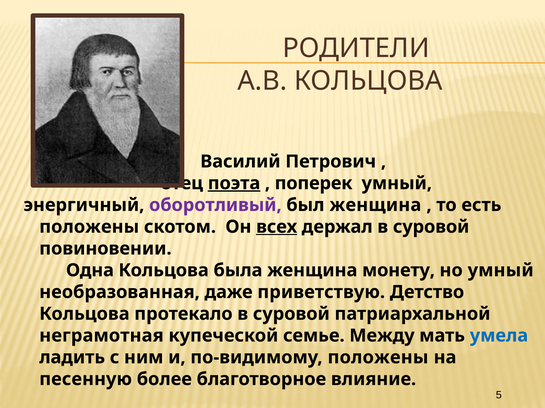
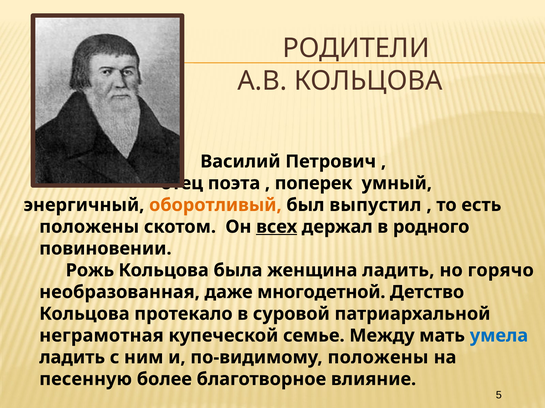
поэта underline: present -> none
оборотливый colour: purple -> orange
был женщина: женщина -> выпустил
держал в суровой: суровой -> родного
Одна: Одна -> Рожь
женщина монету: монету -> ладить
но умный: умный -> горячо
приветствую: приветствую -> многодетной
